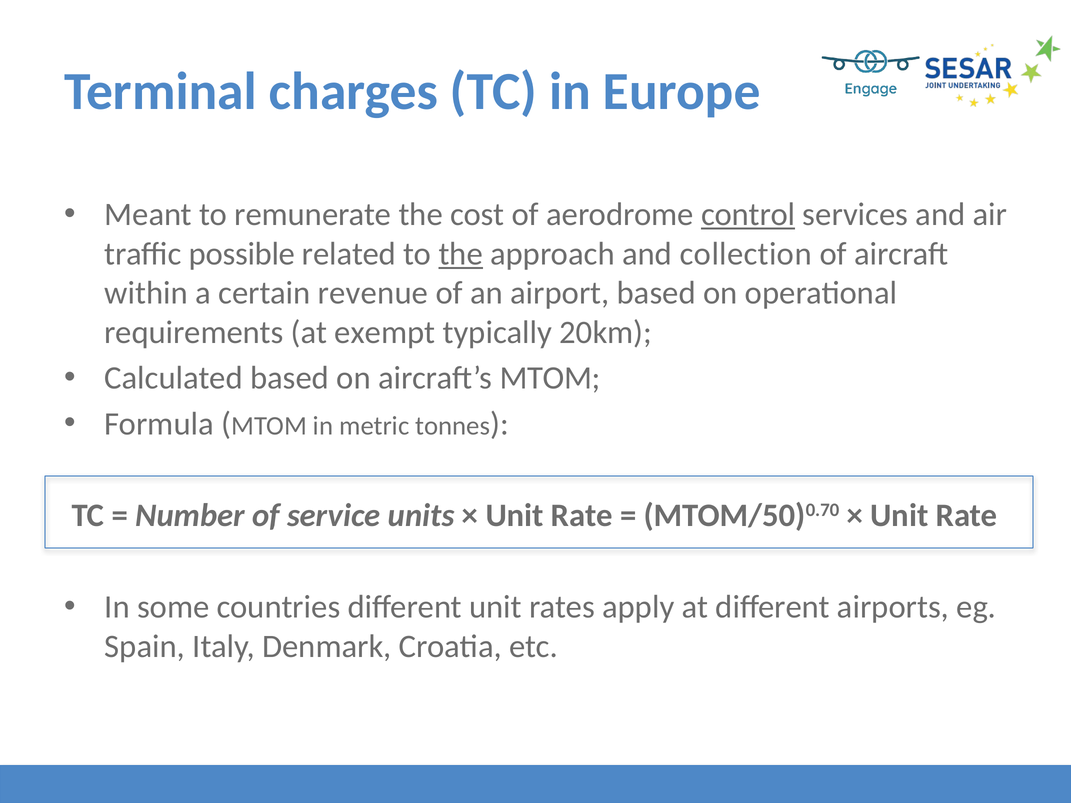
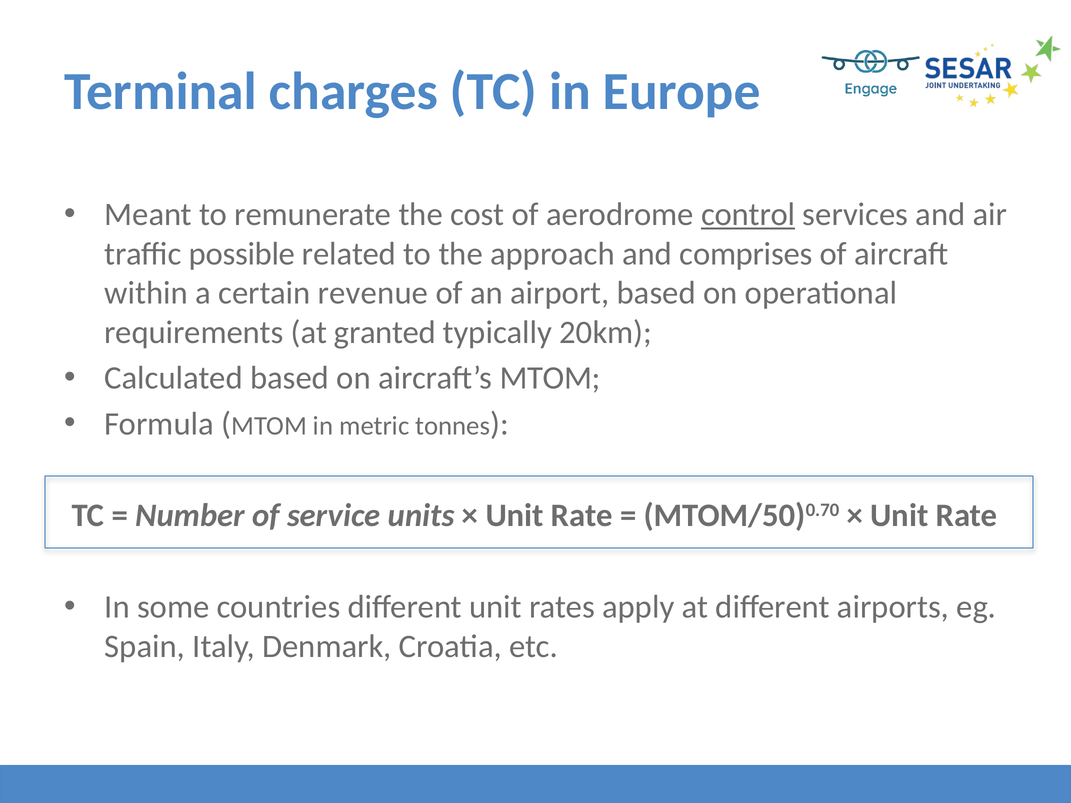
the at (461, 254) underline: present -> none
collection: collection -> comprises
exempt: exempt -> granted
